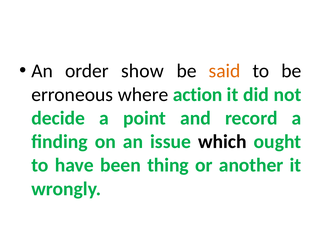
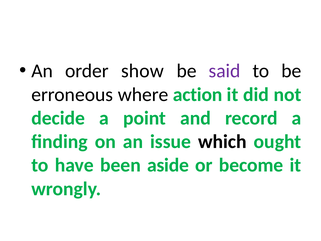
said colour: orange -> purple
thing: thing -> aside
another: another -> become
